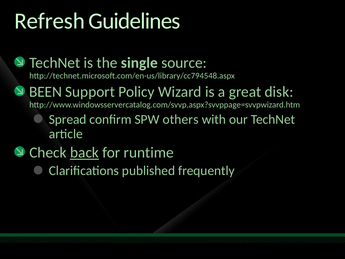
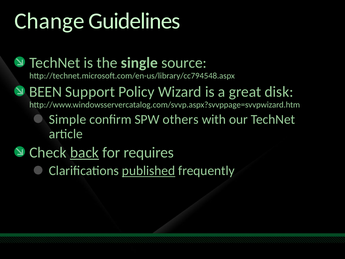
Refresh: Refresh -> Change
Spread: Spread -> Simple
runtime: runtime -> requires
published underline: none -> present
